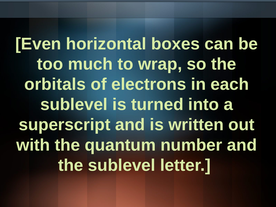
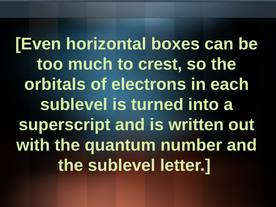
wrap: wrap -> crest
